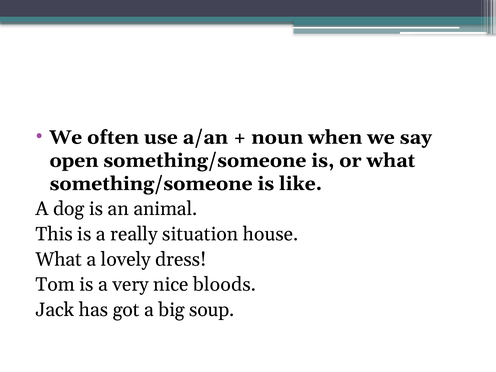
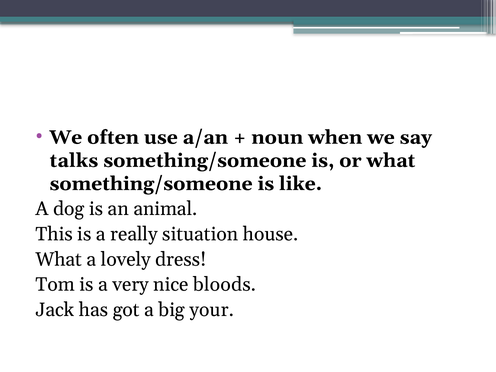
open: open -> talks
soup: soup -> your
